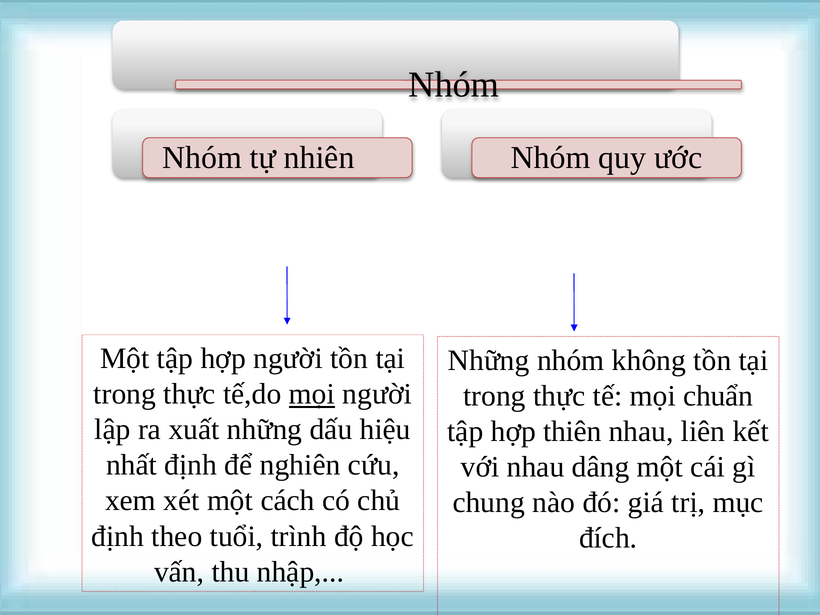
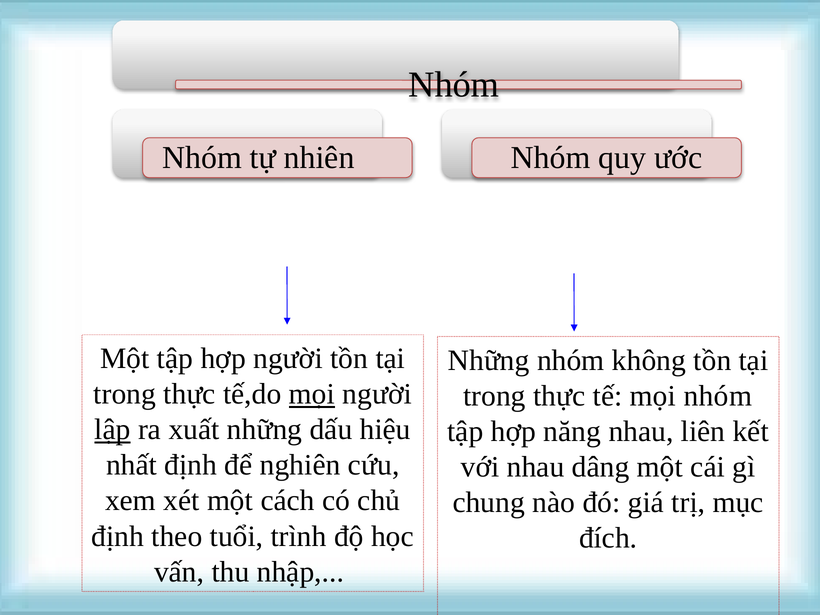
mọi chuẩn: chuẩn -> nhóm
lập underline: none -> present
thiên: thiên -> năng
